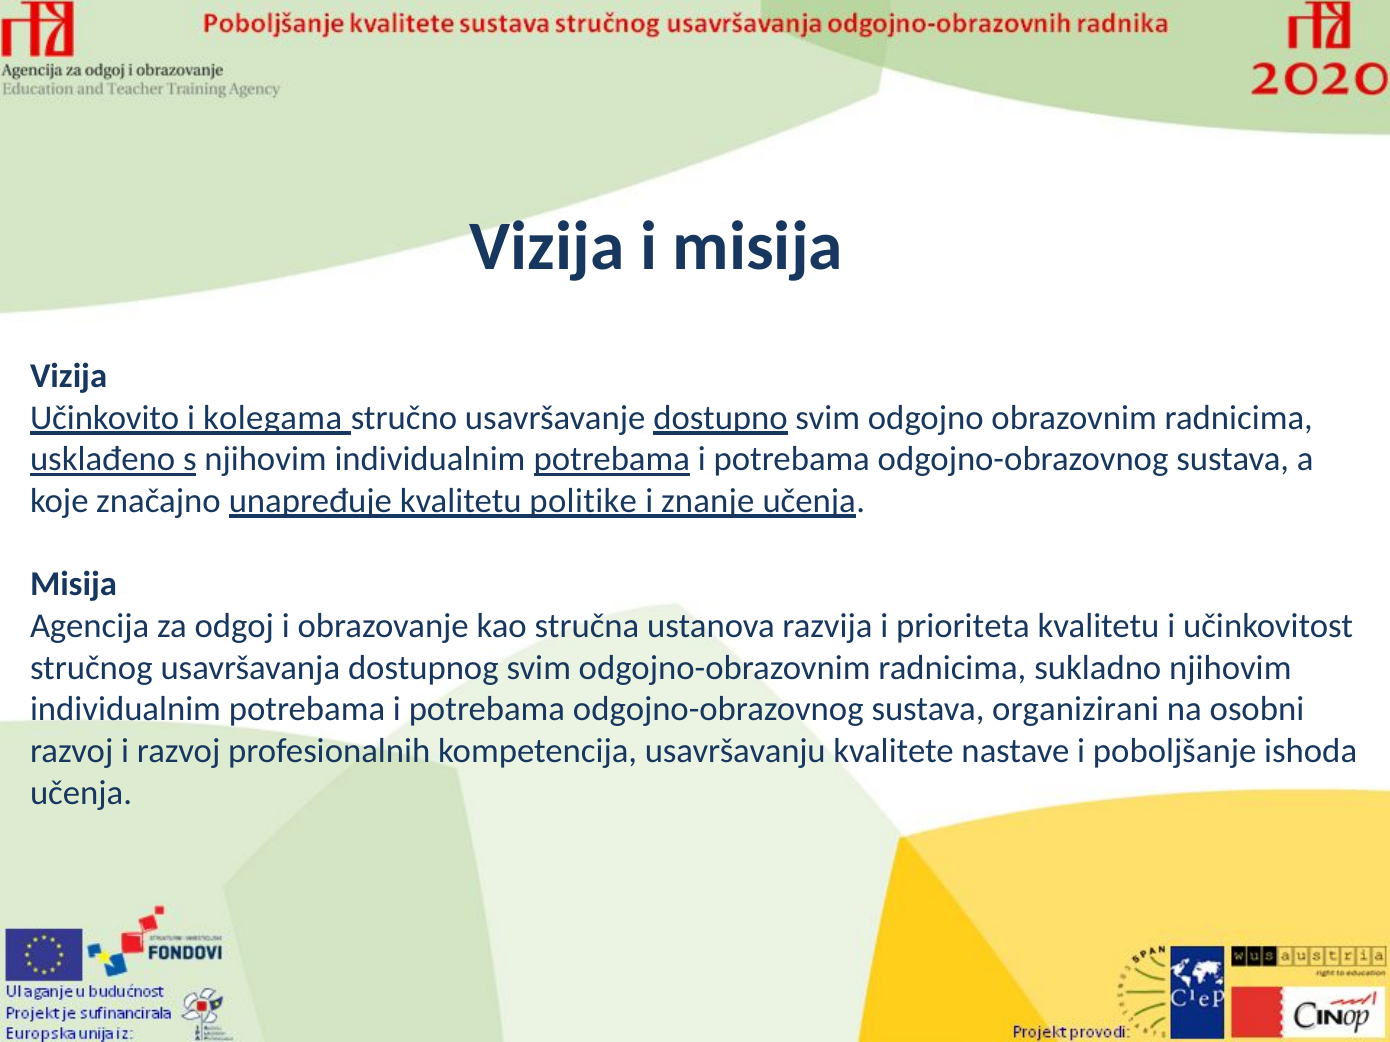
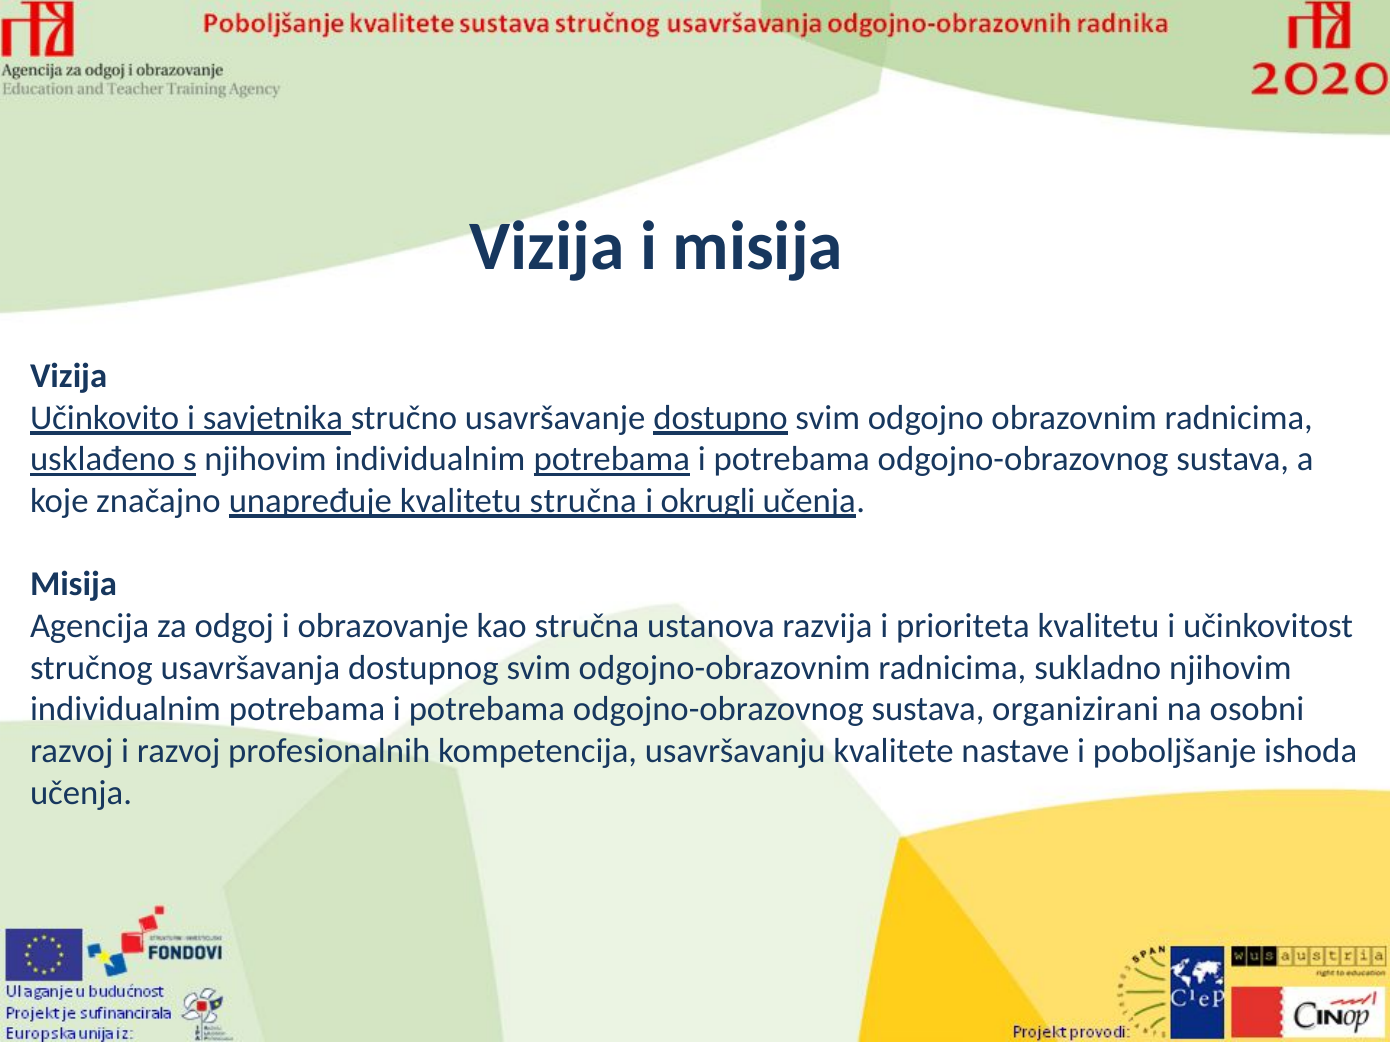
kolegama: kolegama -> savjetnika
kvalitetu politike: politike -> stručna
znanje: znanje -> okrugli
